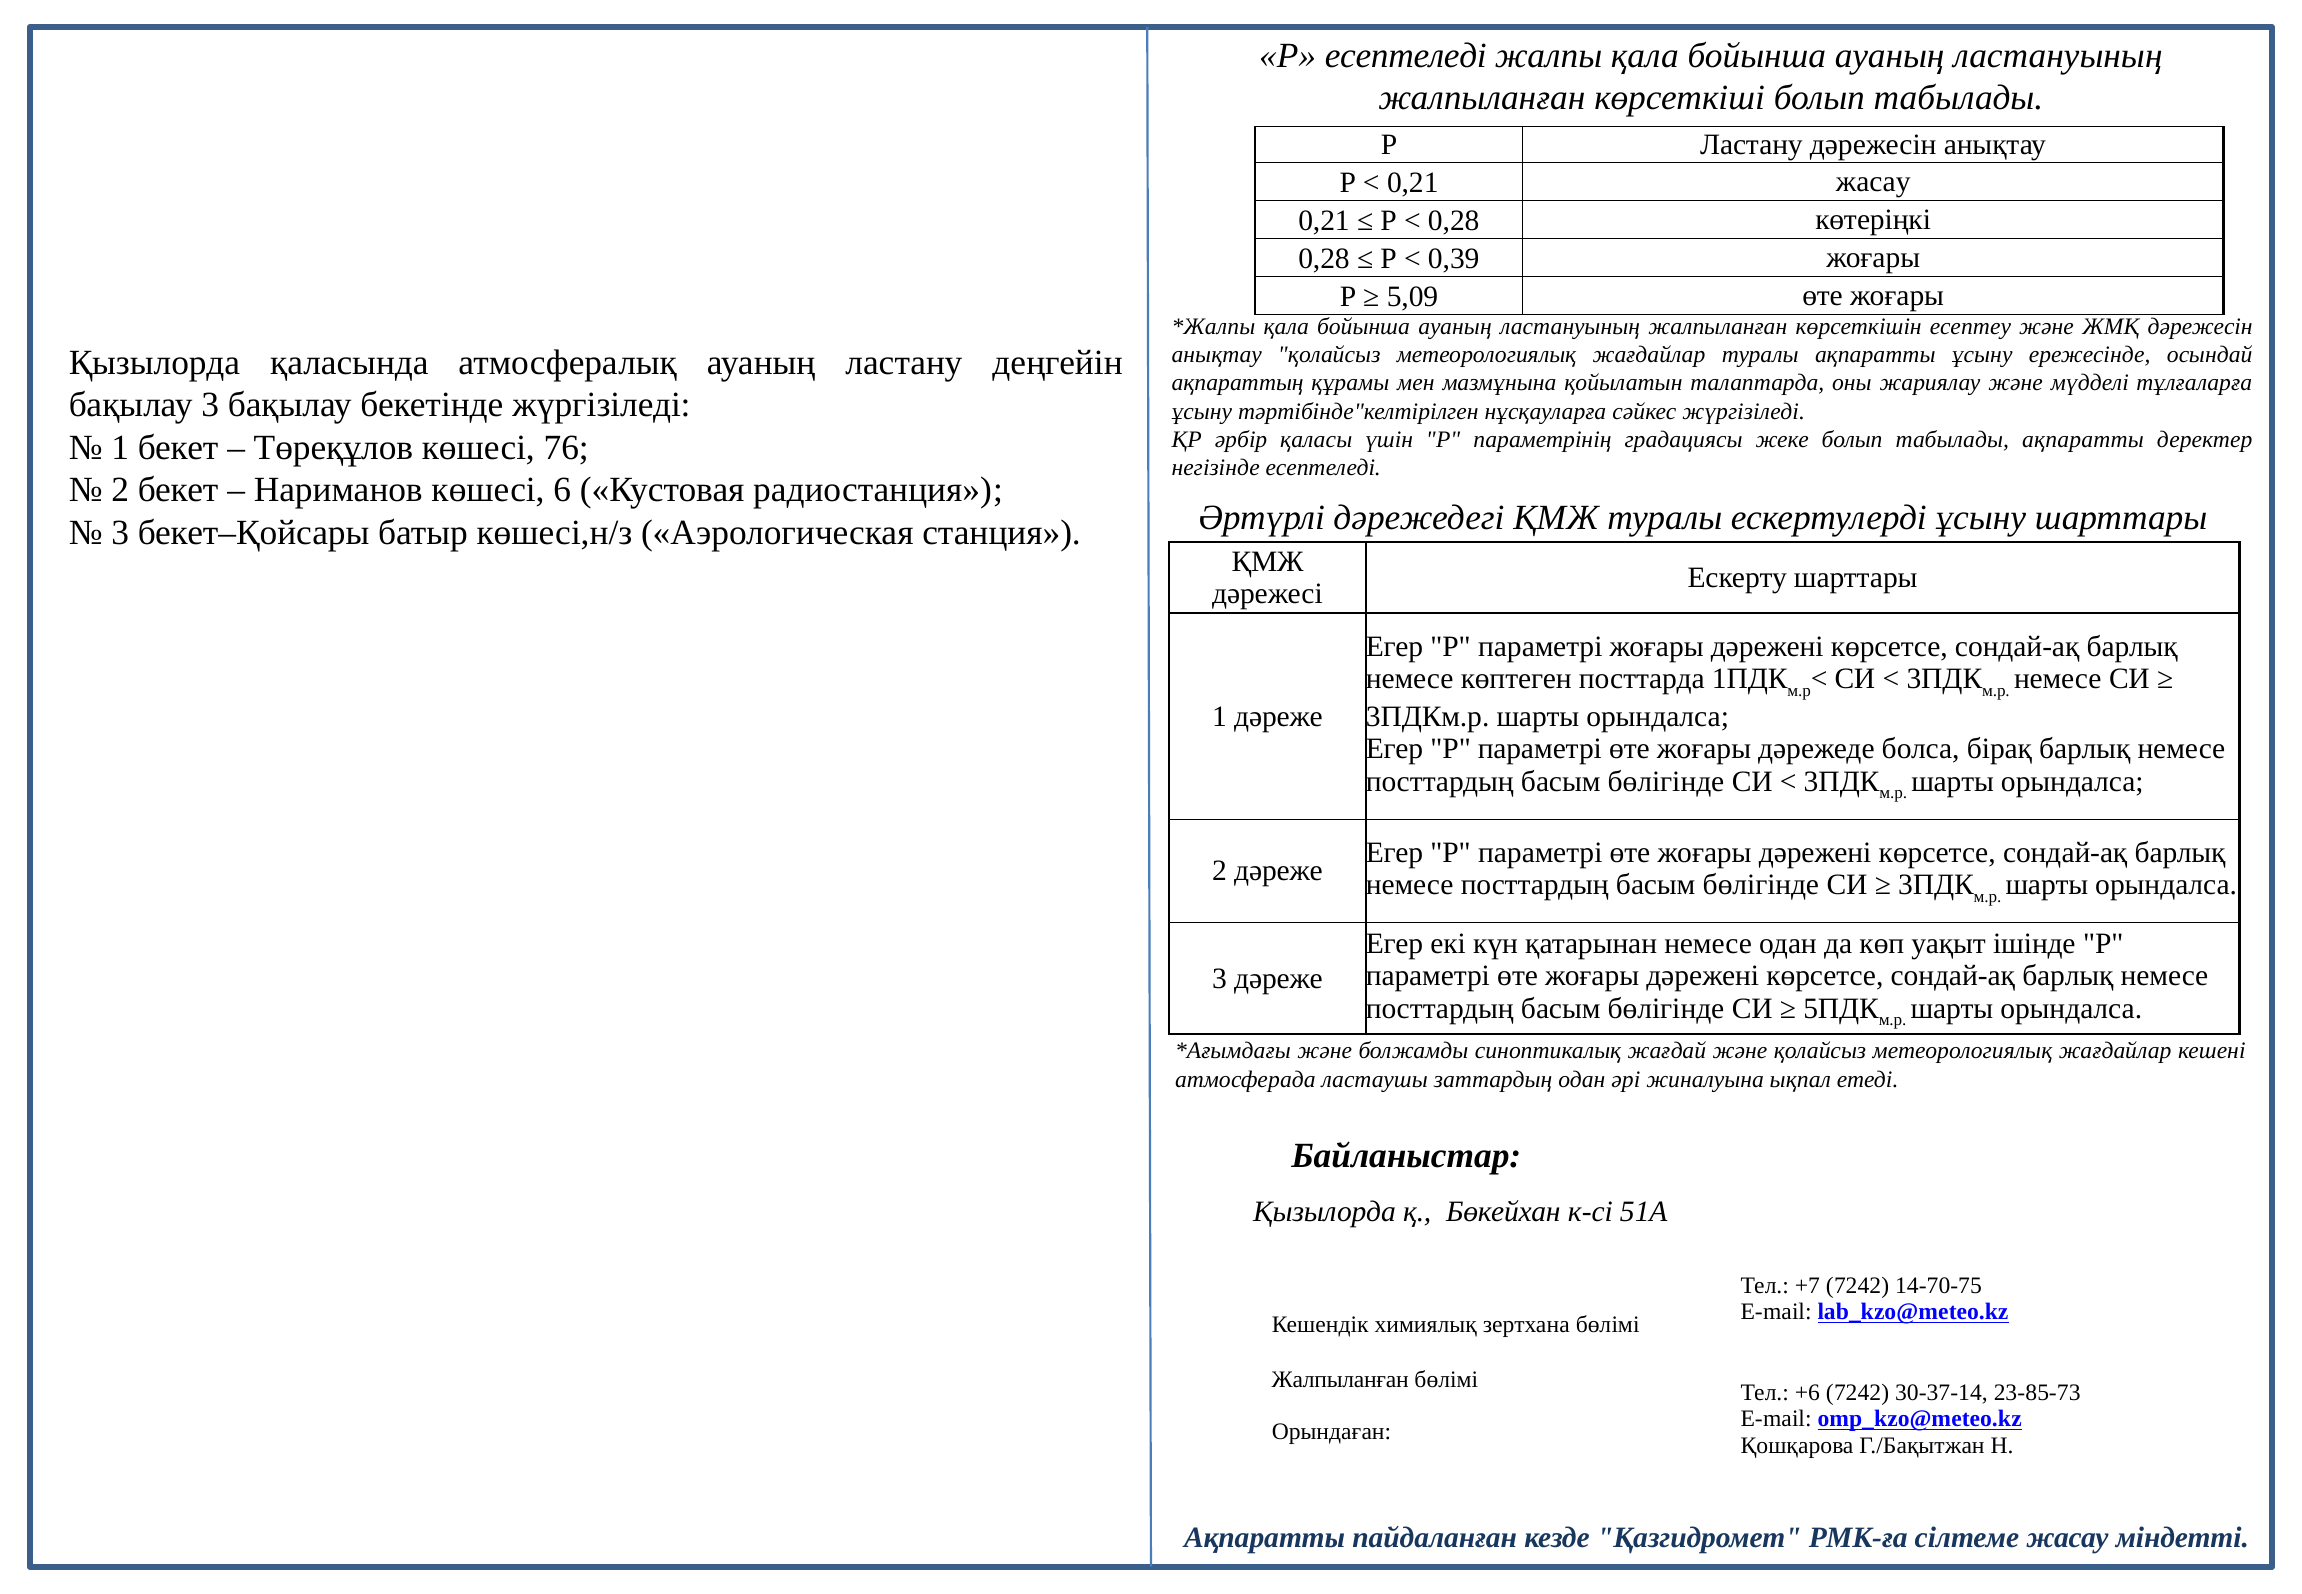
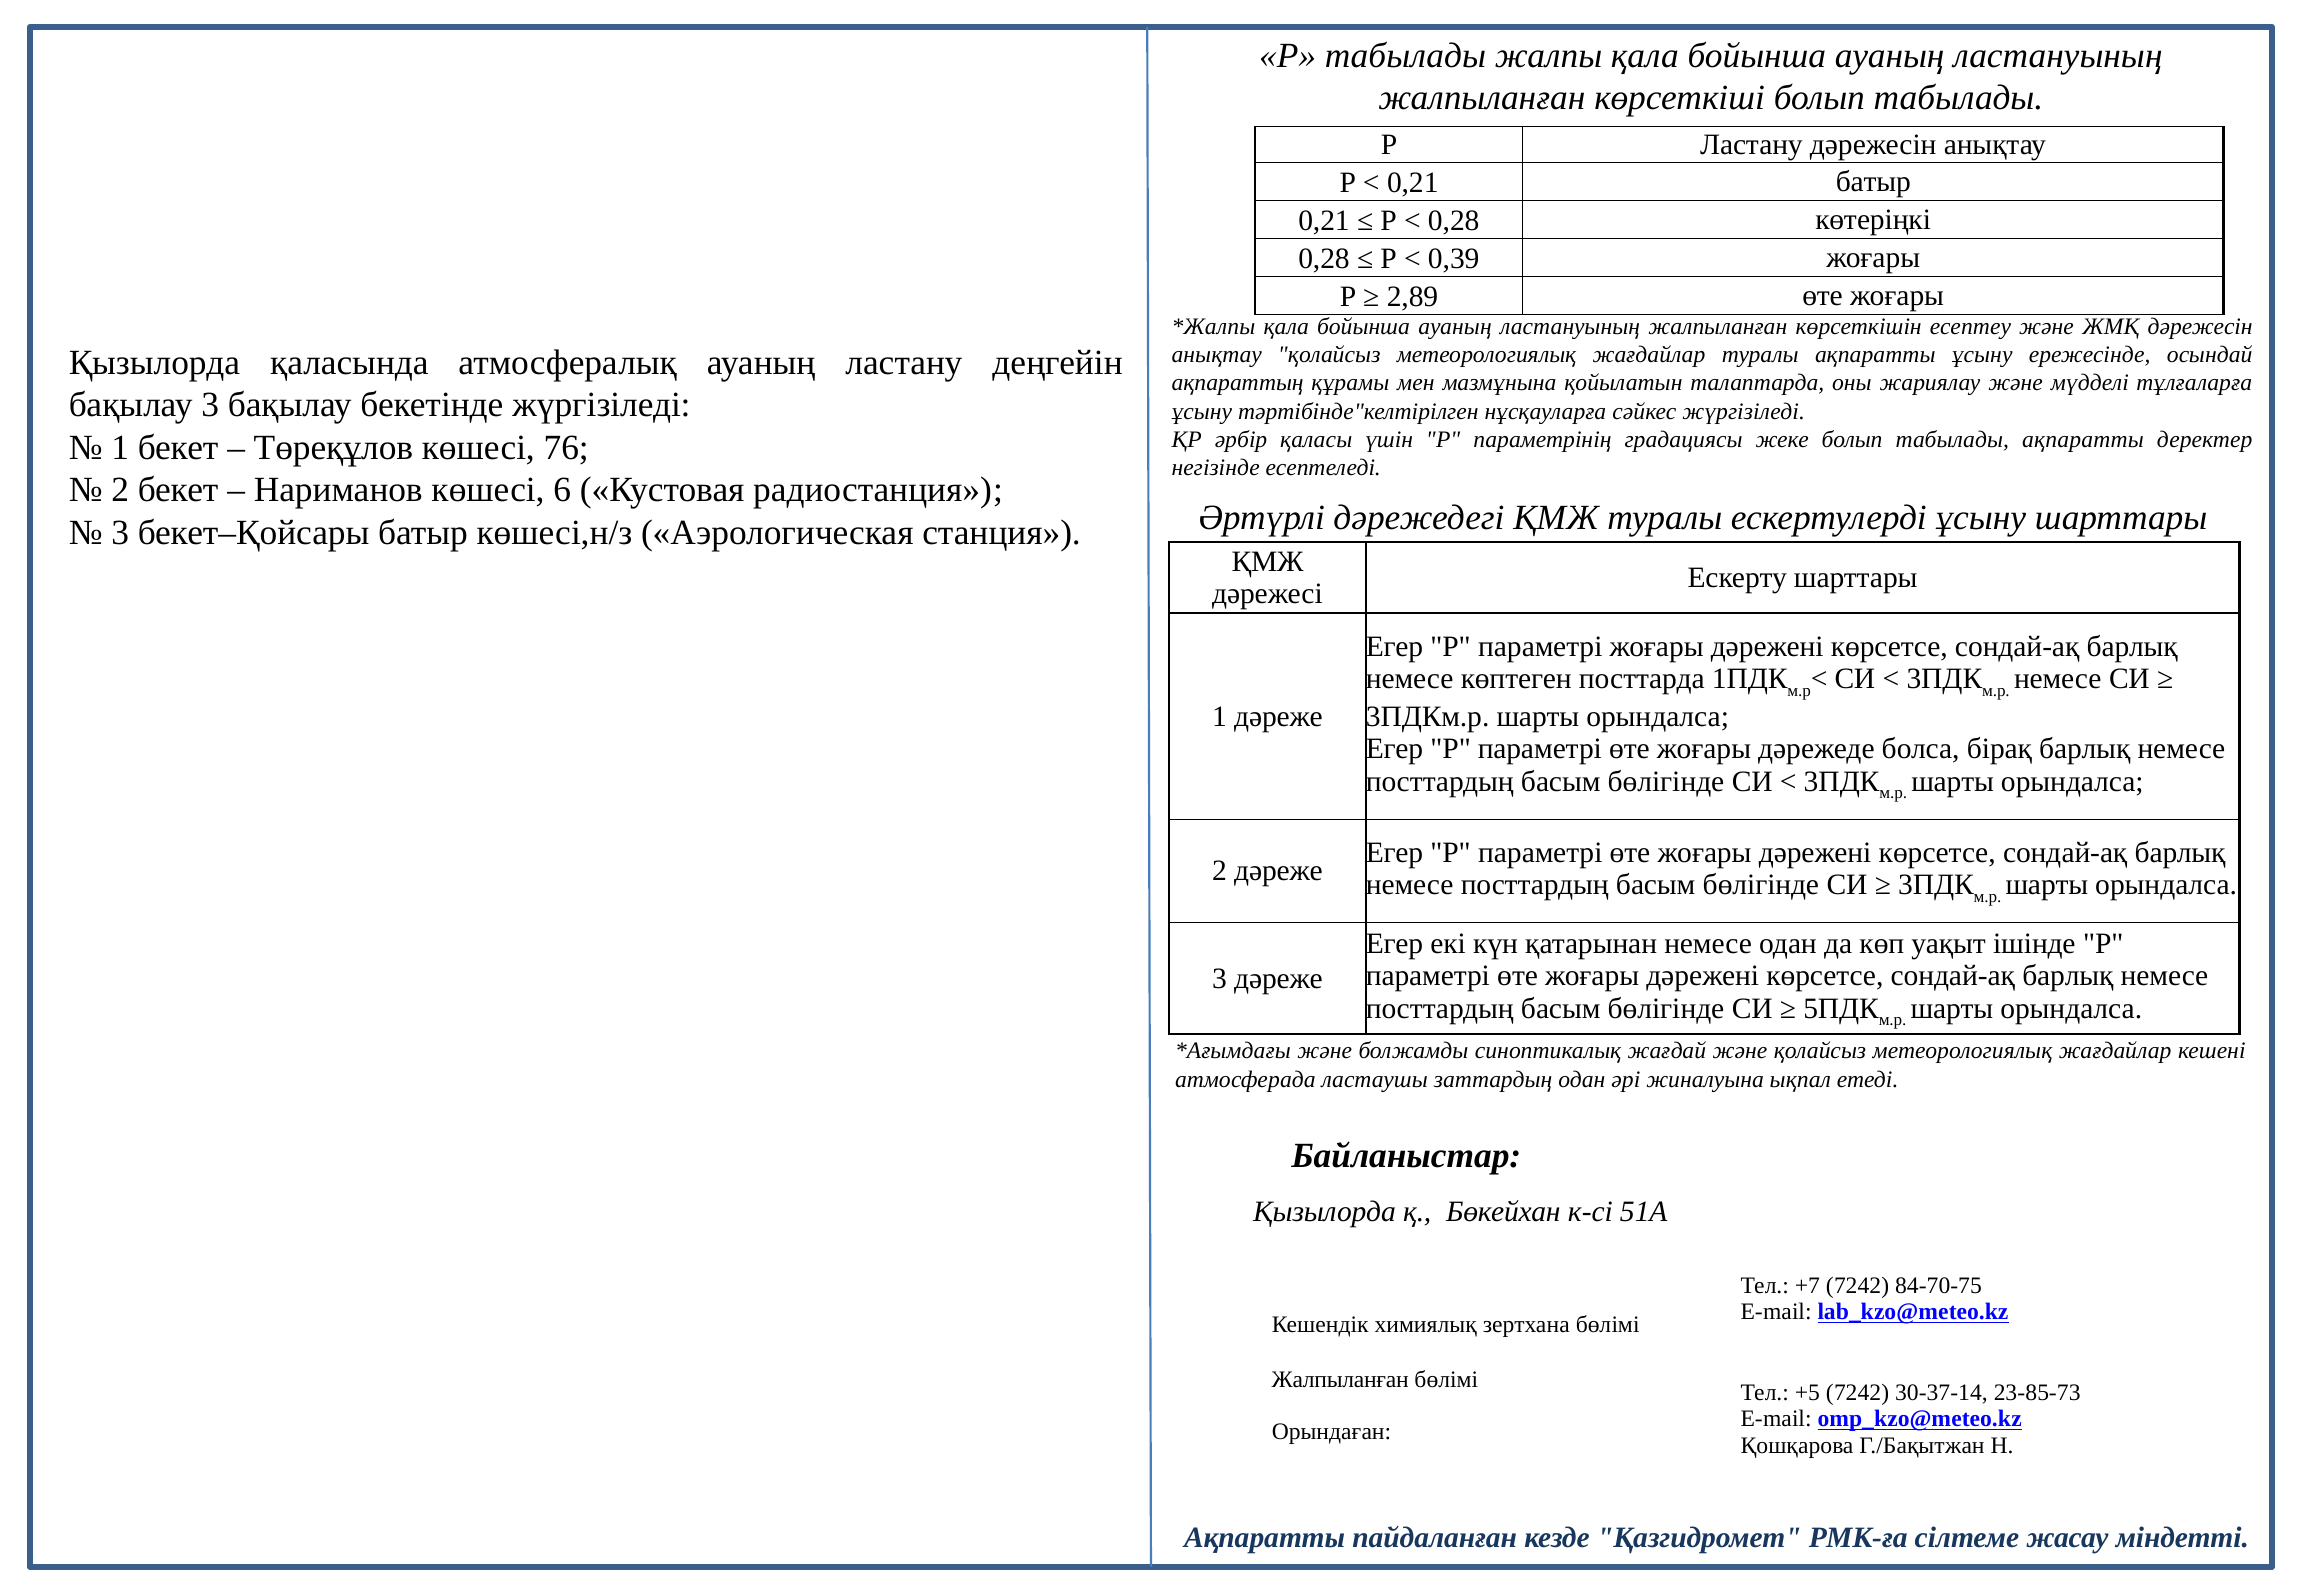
Р есептеледі: есептеледі -> табылады
0,21 жасау: жасау -> батыр
5,09: 5,09 -> 2,89
14-70-75: 14-70-75 -> 84-70-75
+6: +6 -> +5
